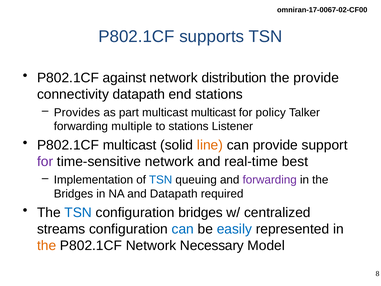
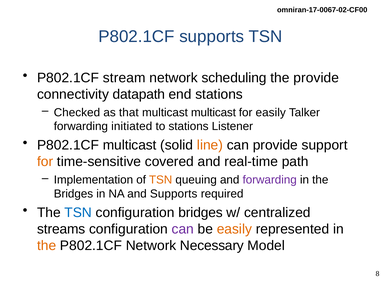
against: against -> stream
distribution: distribution -> scheduling
Provides: Provides -> Checked
part: part -> that
for policy: policy -> easily
multiple: multiple -> initiated
for at (45, 162) colour: purple -> orange
time-sensitive network: network -> covered
best: best -> path
TSN at (161, 180) colour: blue -> orange
and Datapath: Datapath -> Supports
can at (183, 229) colour: blue -> purple
easily at (234, 229) colour: blue -> orange
